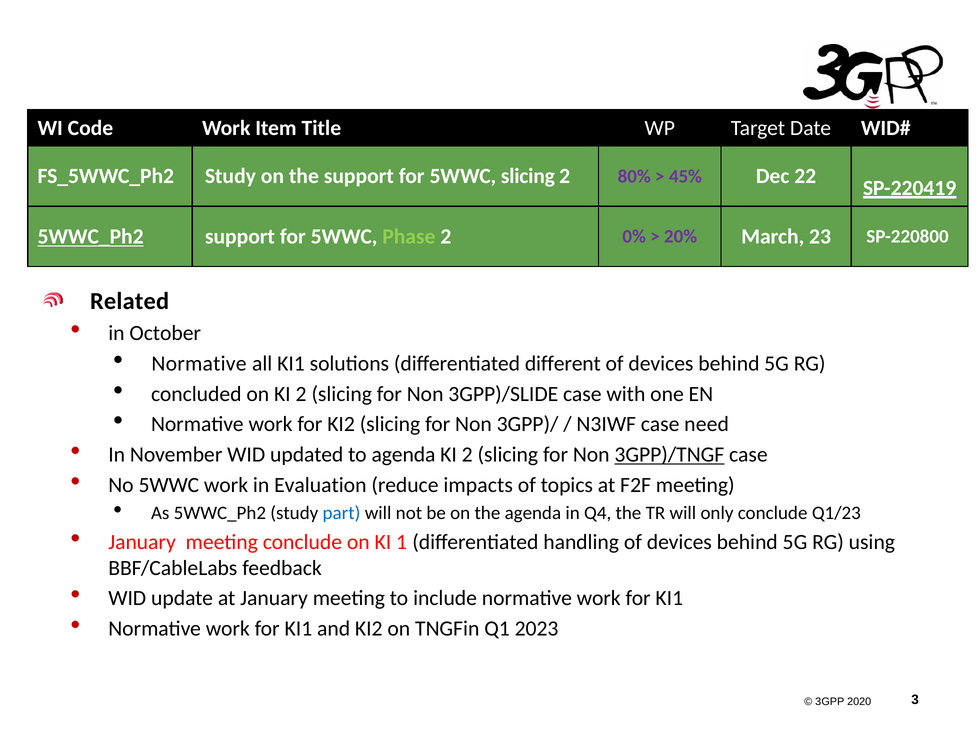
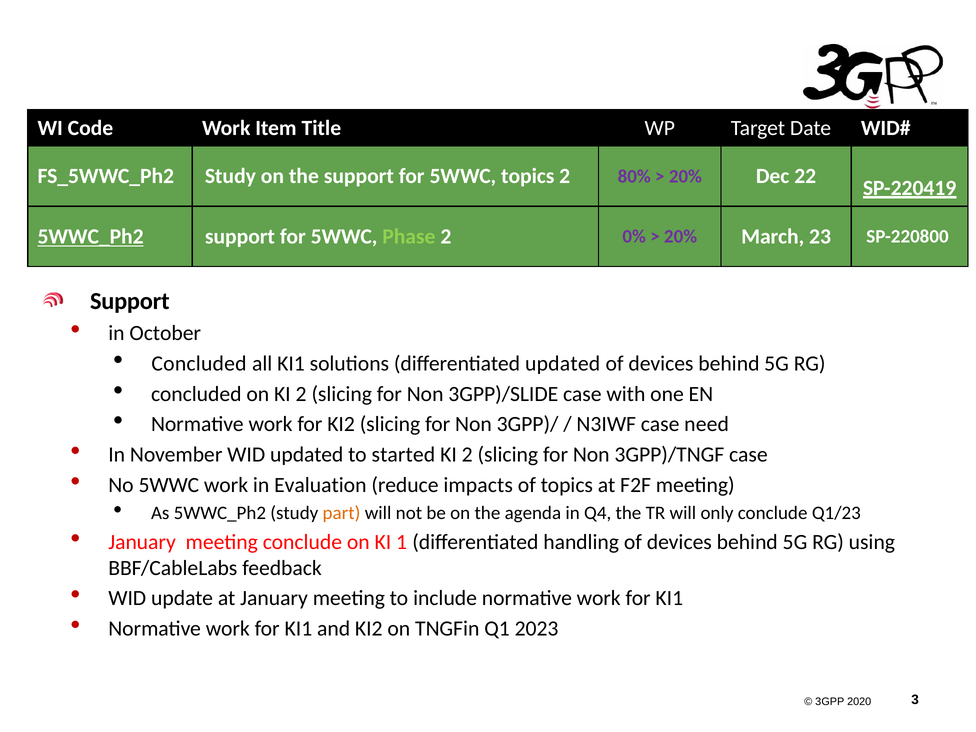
5WWC slicing: slicing -> topics
45% at (685, 176): 45% -> 20%
Related at (130, 301): Related -> Support
Normative at (199, 364): Normative -> Concluded
different at (563, 364): different -> updated
to agenda: agenda -> started
3GPP)/TNGF underline: present -> none
part colour: blue -> orange
